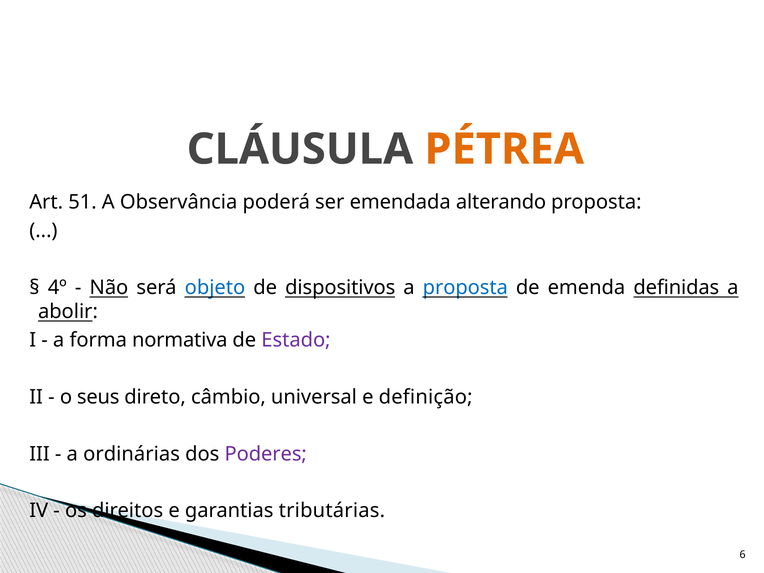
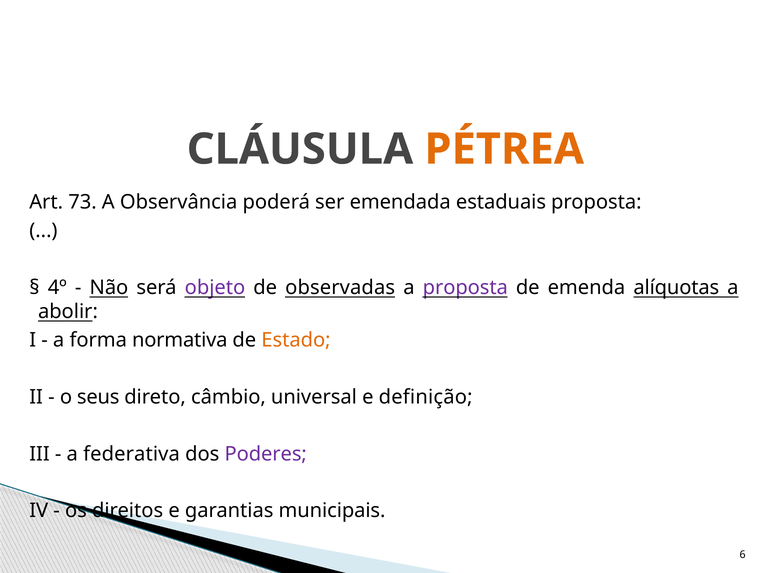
51: 51 -> 73
alterando: alterando -> estaduais
objeto colour: blue -> purple
dispositivos: dispositivos -> observadas
proposta at (465, 288) colour: blue -> purple
definidas: definidas -> alíquotas
Estado colour: purple -> orange
ordinárias: ordinárias -> federativa
tributárias: tributárias -> municipais
